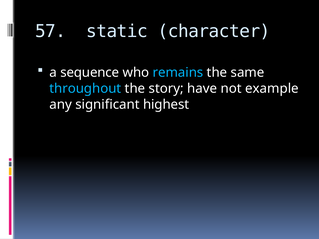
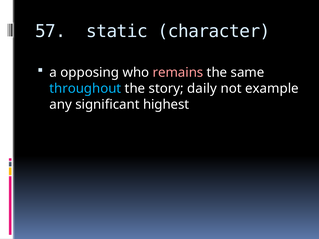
sequence: sequence -> opposing
remains colour: light blue -> pink
have: have -> daily
